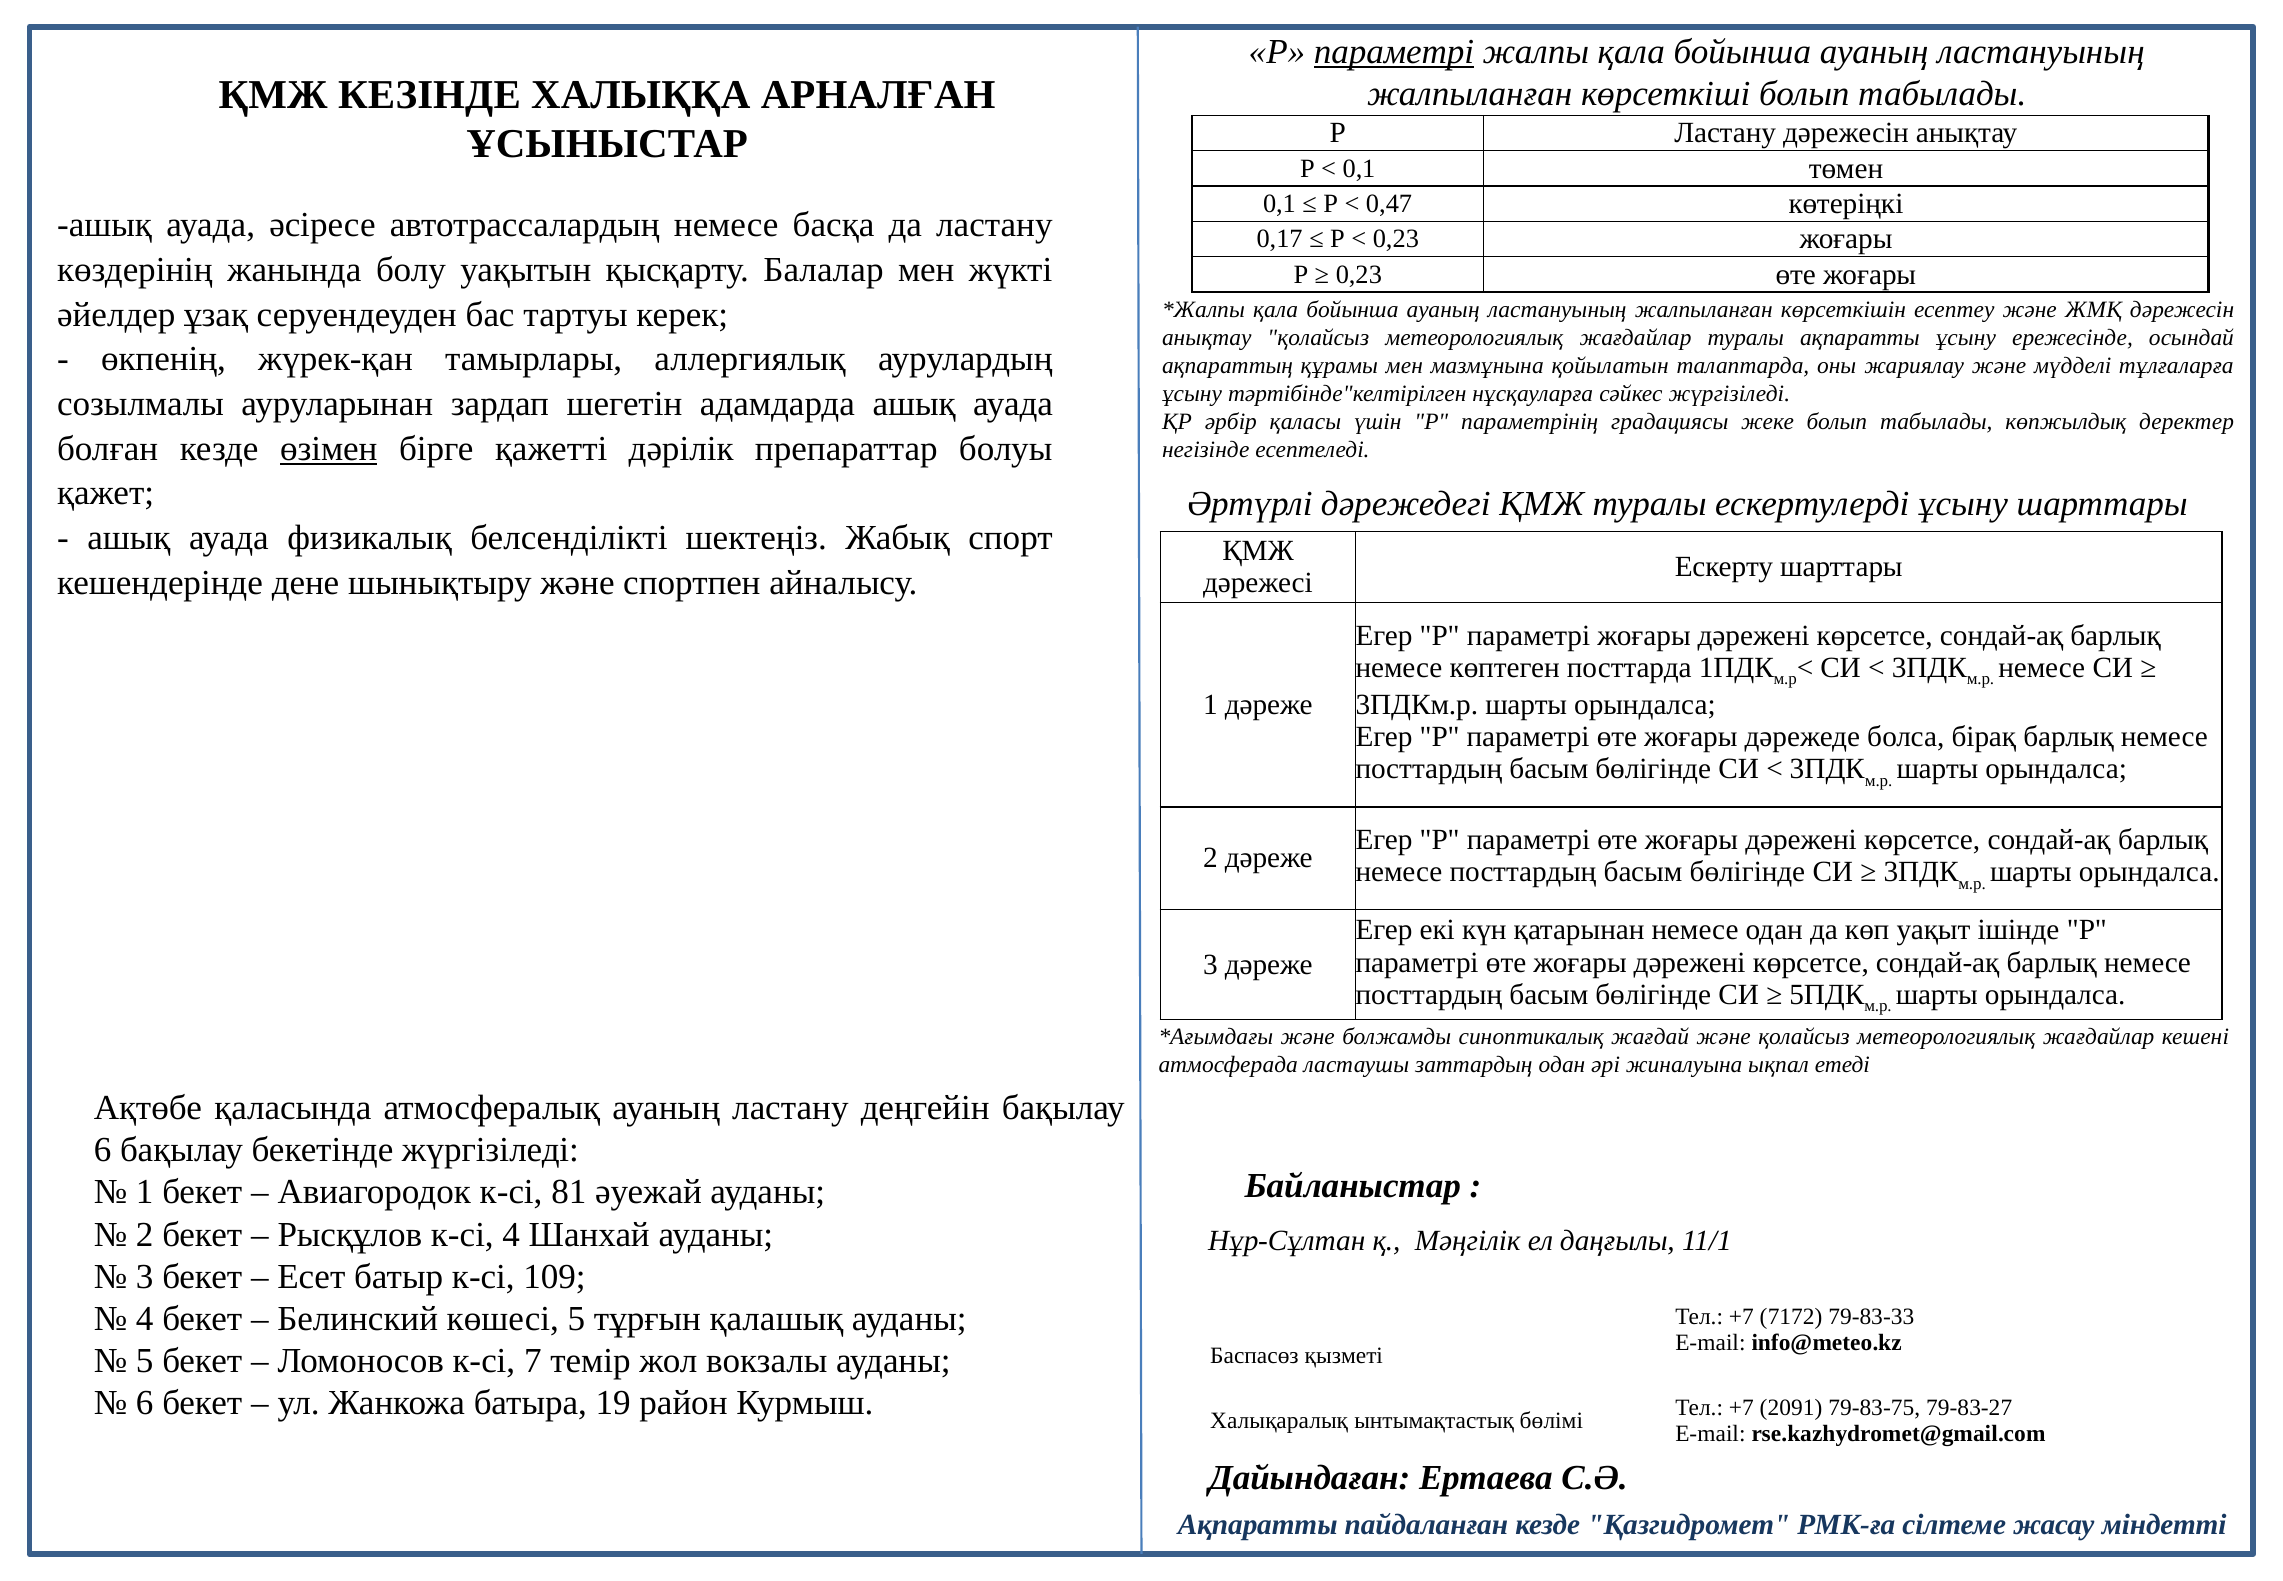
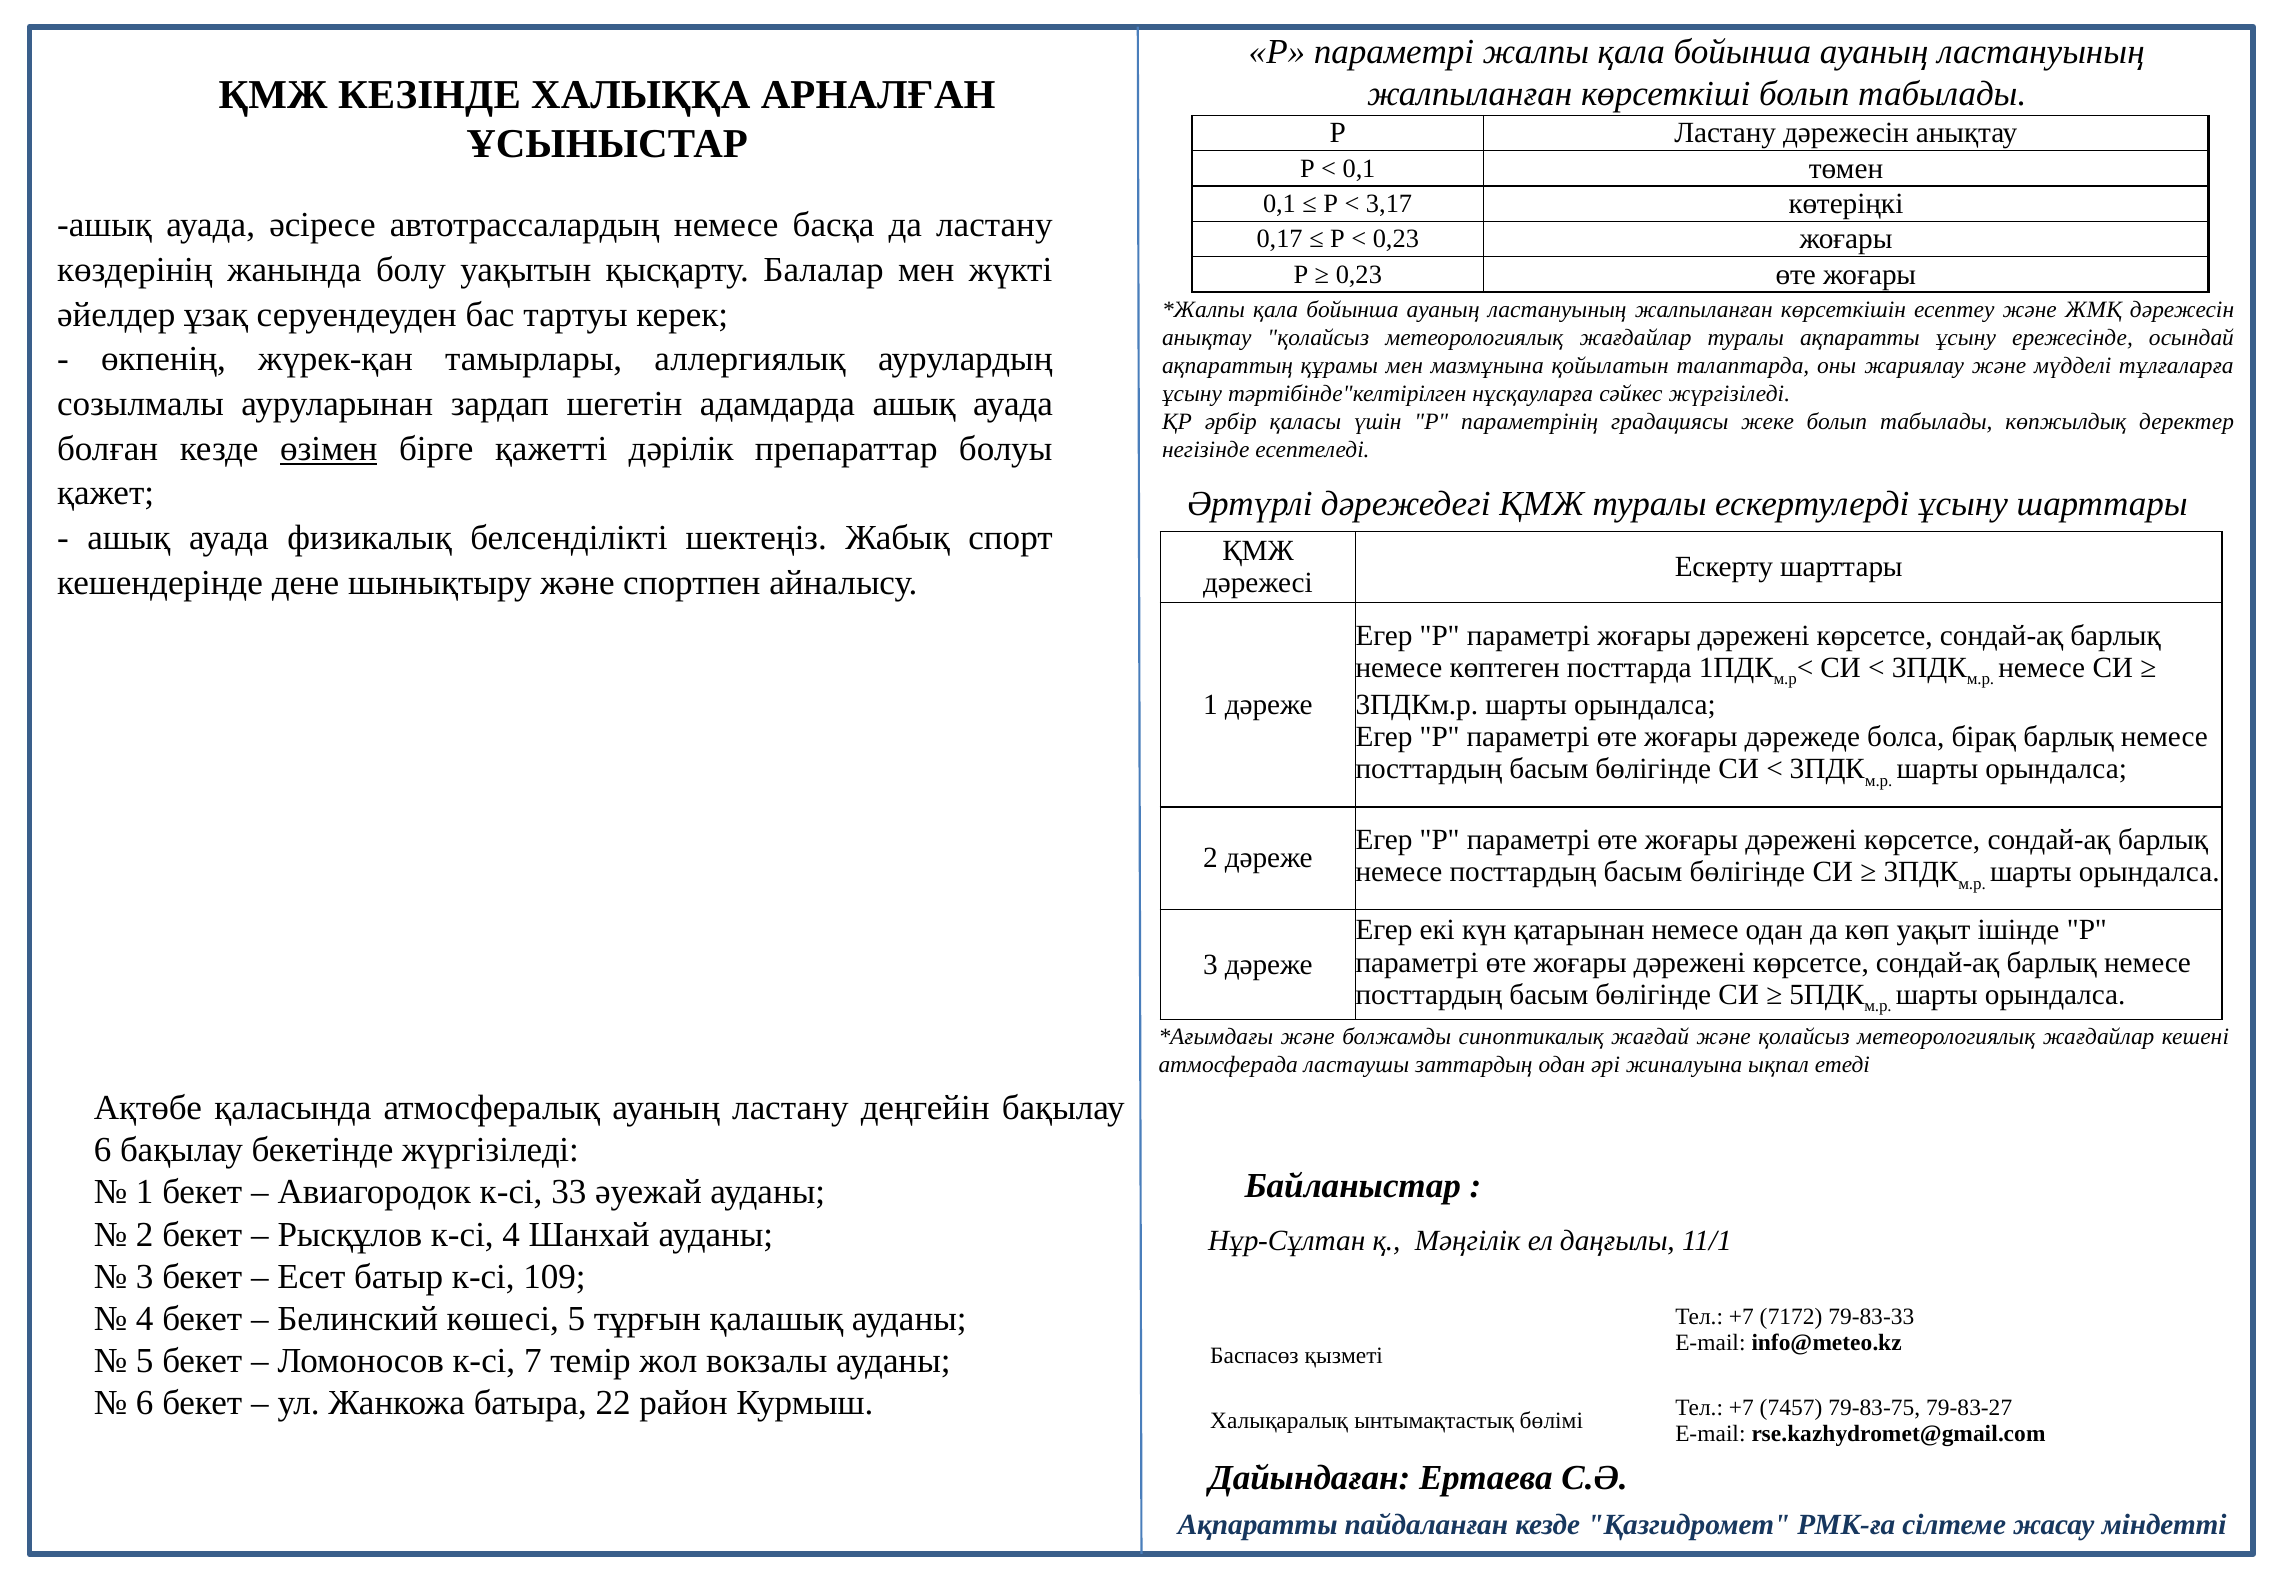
параметрі at (1394, 52) underline: present -> none
0,47: 0,47 -> 3,17
81: 81 -> 33
19: 19 -> 22
2091: 2091 -> 7457
